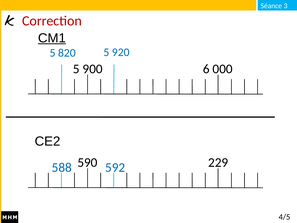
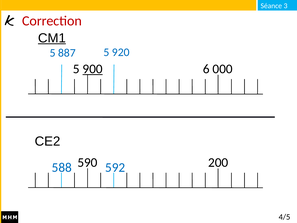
820: 820 -> 887
900 underline: none -> present
229: 229 -> 200
